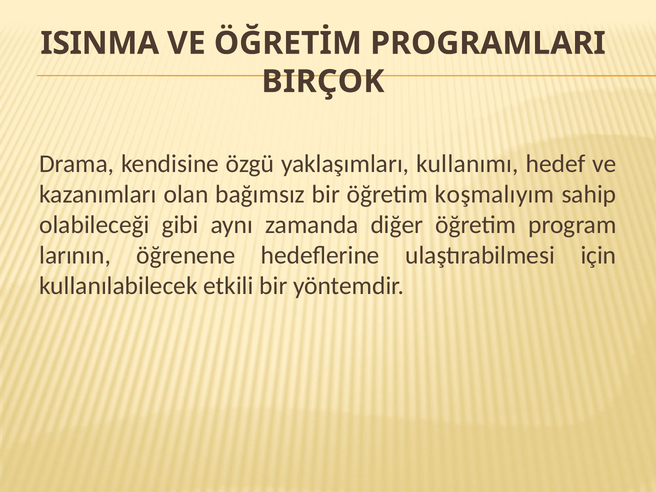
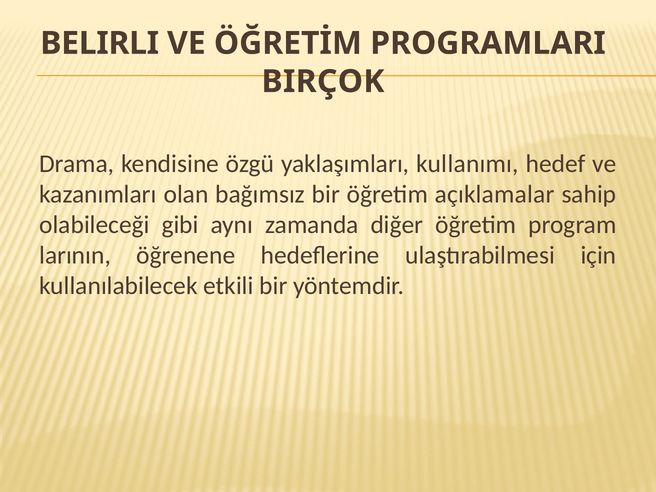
ISINMA: ISINMA -> BELIRLI
koşmalıyım: koşmalıyım -> açıklamalar
